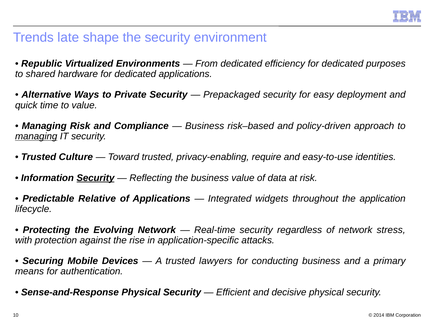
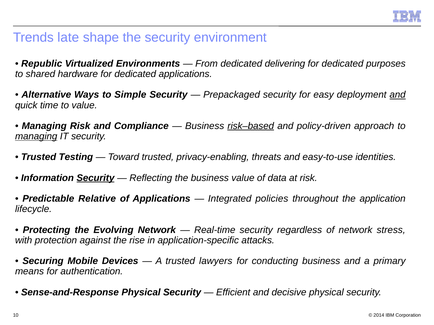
efficiency: efficiency -> delivering
Private: Private -> Simple
and at (398, 95) underline: none -> present
risk–based underline: none -> present
Culture: Culture -> Testing
require: require -> threats
widgets: widgets -> policies
